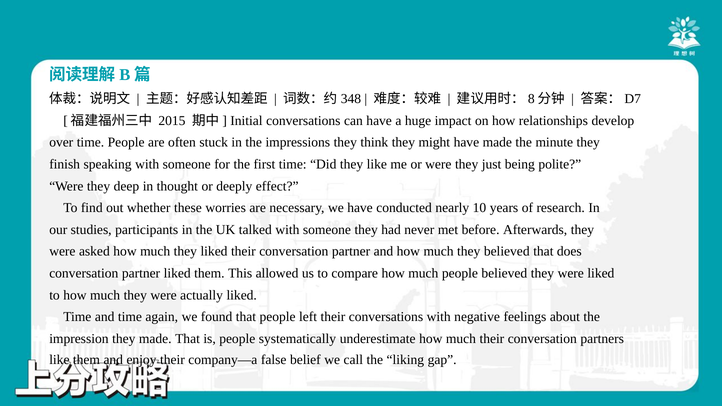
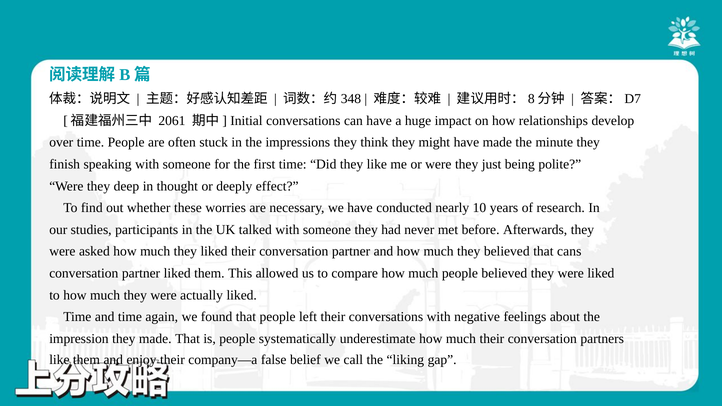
2015: 2015 -> 2061
does: does -> cans
